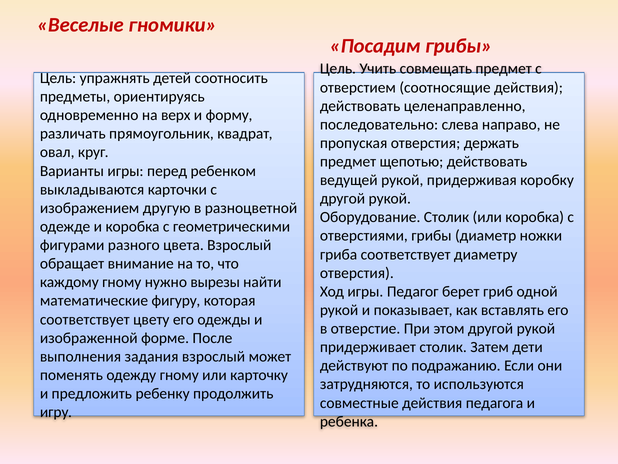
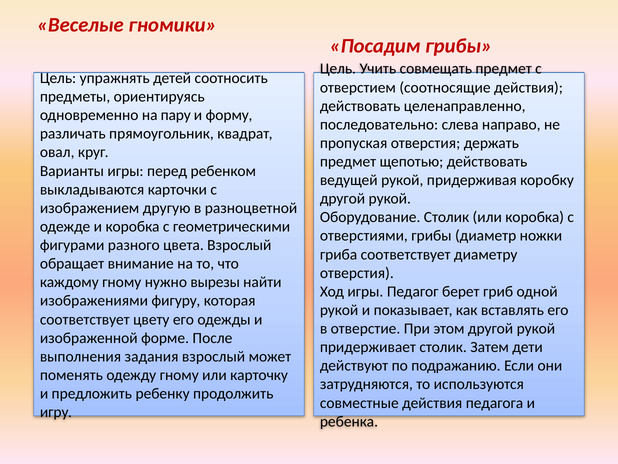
верх: верх -> пару
математические: математические -> изображениями
